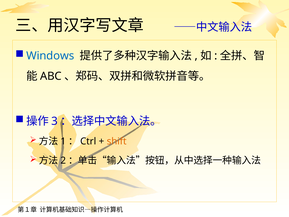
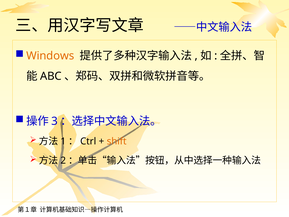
Windows colour: blue -> orange
